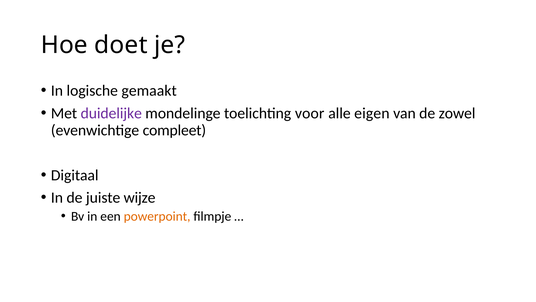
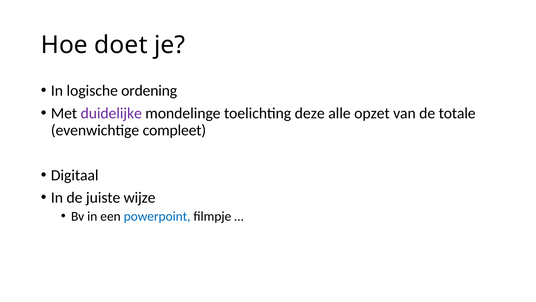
gemaakt: gemaakt -> ordening
voor: voor -> deze
eigen: eigen -> opzet
zowel: zowel -> totale
powerpoint colour: orange -> blue
